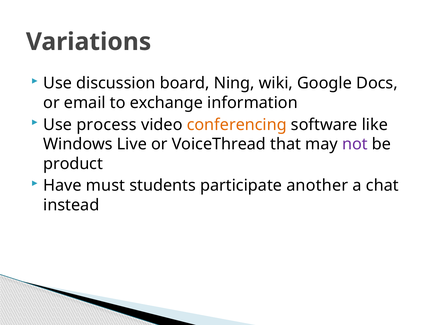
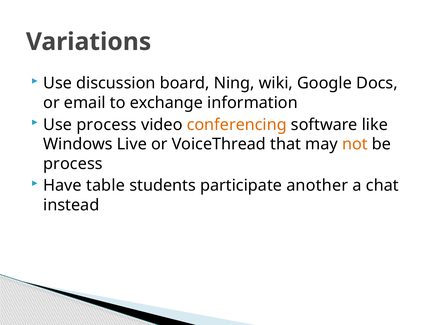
not colour: purple -> orange
product at (73, 164): product -> process
must: must -> table
